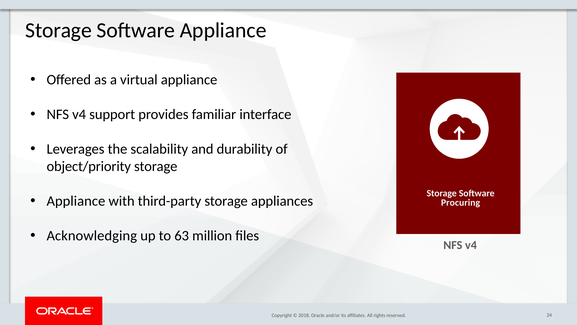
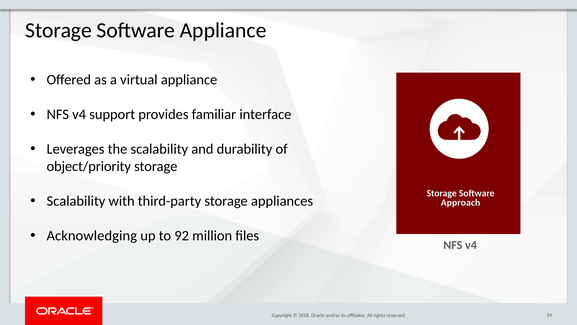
Appliance at (76, 201): Appliance -> Scalability
Procuring: Procuring -> Approach
63: 63 -> 92
